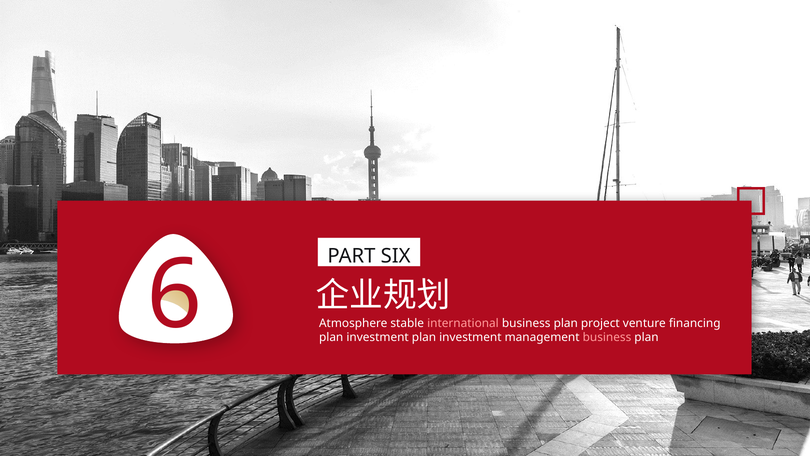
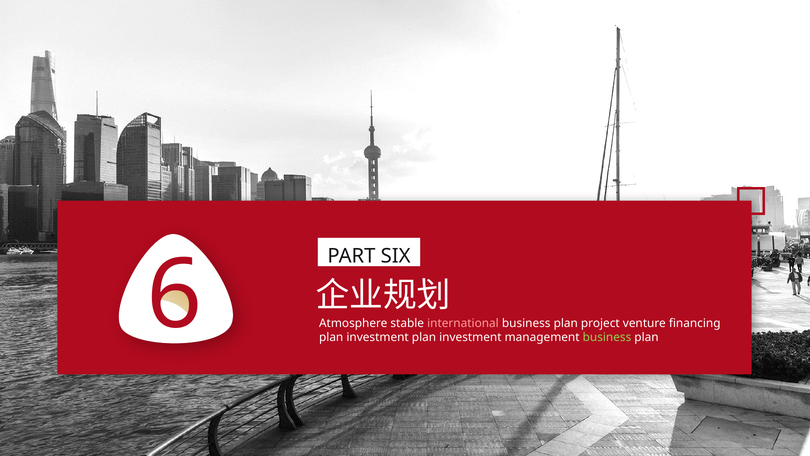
business at (607, 337) colour: pink -> light green
